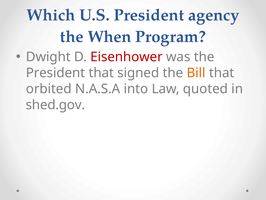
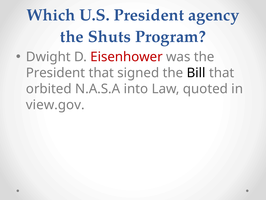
When: When -> Shuts
Bill colour: orange -> black
shed.gov: shed.gov -> view.gov
